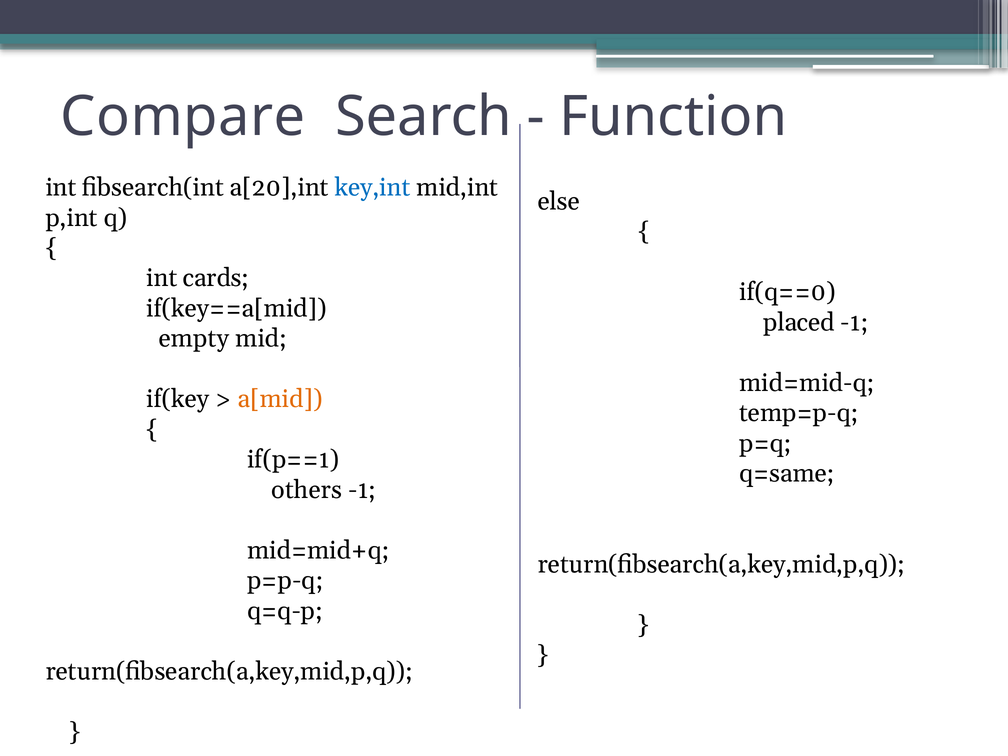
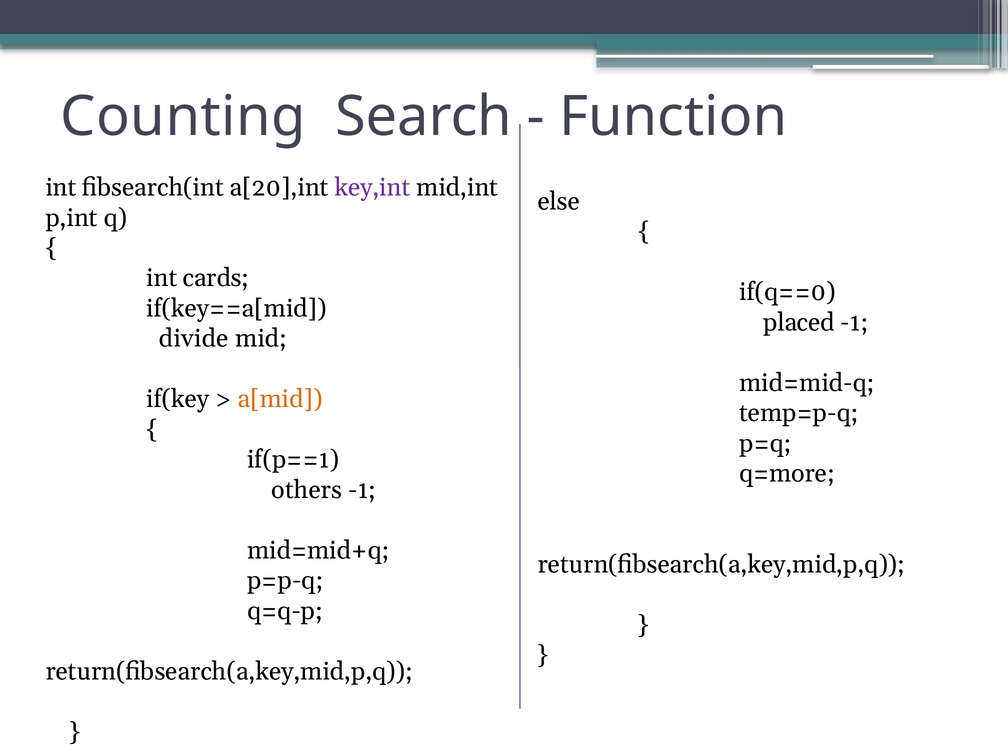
Compare: Compare -> Counting
key,int colour: blue -> purple
empty: empty -> divide
q=same: q=same -> q=more
